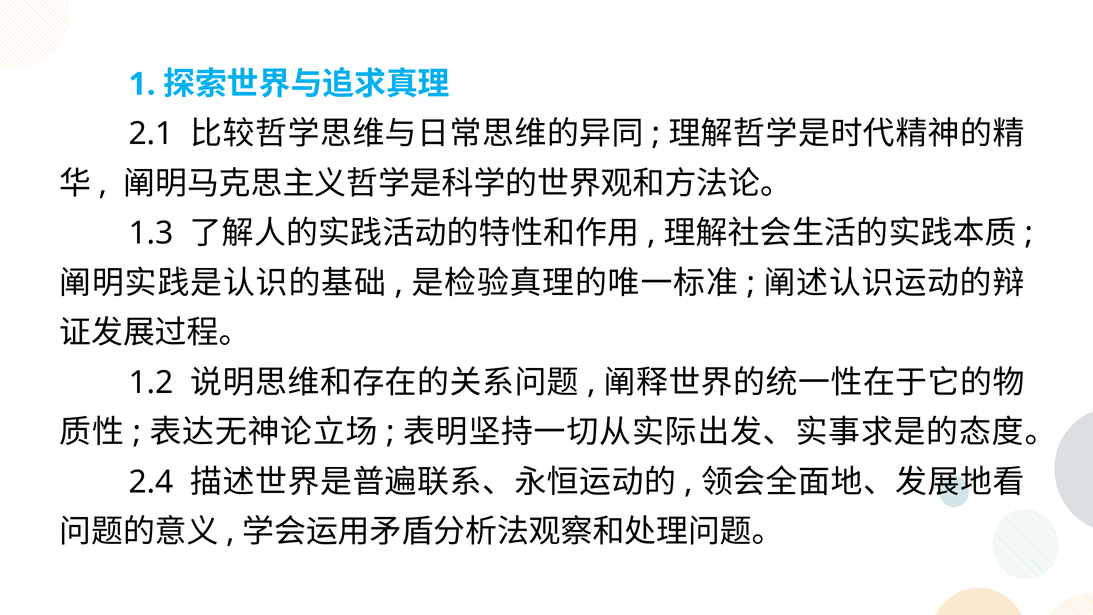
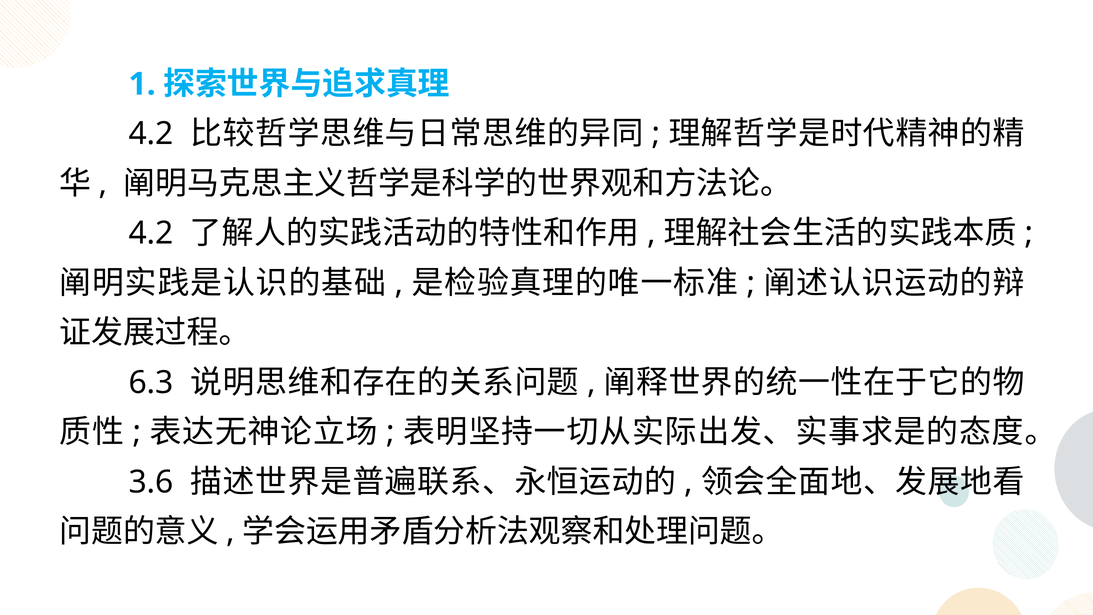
2.1 at (151, 134): 2.1 -> 4.2
1.3 at (151, 233): 1.3 -> 4.2
1.2: 1.2 -> 6.3
2.4: 2.4 -> 3.6
